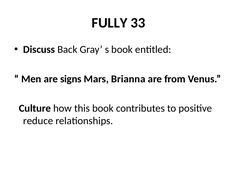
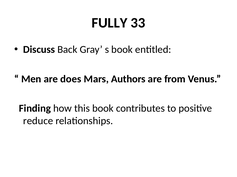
signs: signs -> does
Brianna: Brianna -> Authors
Culture: Culture -> Finding
